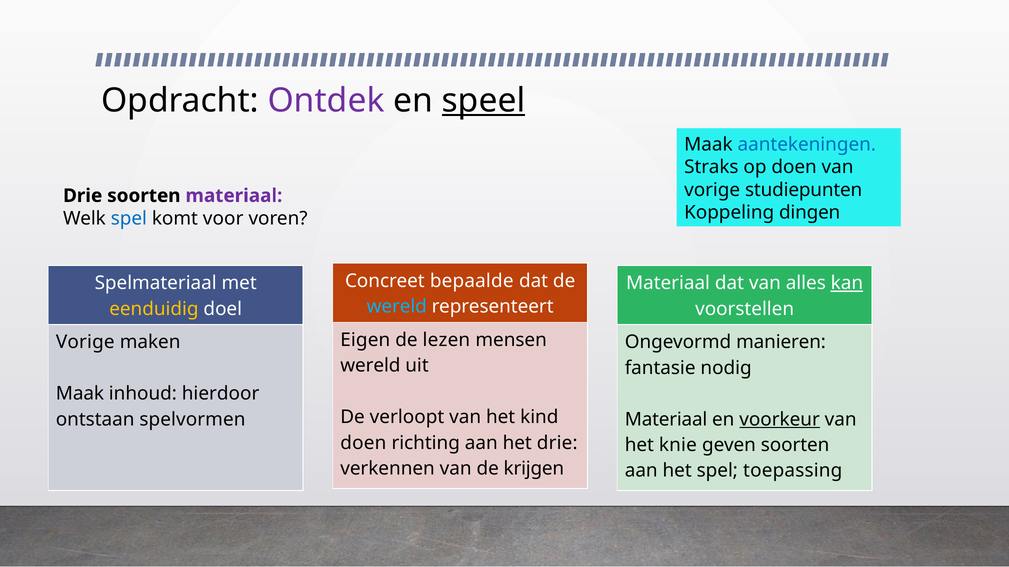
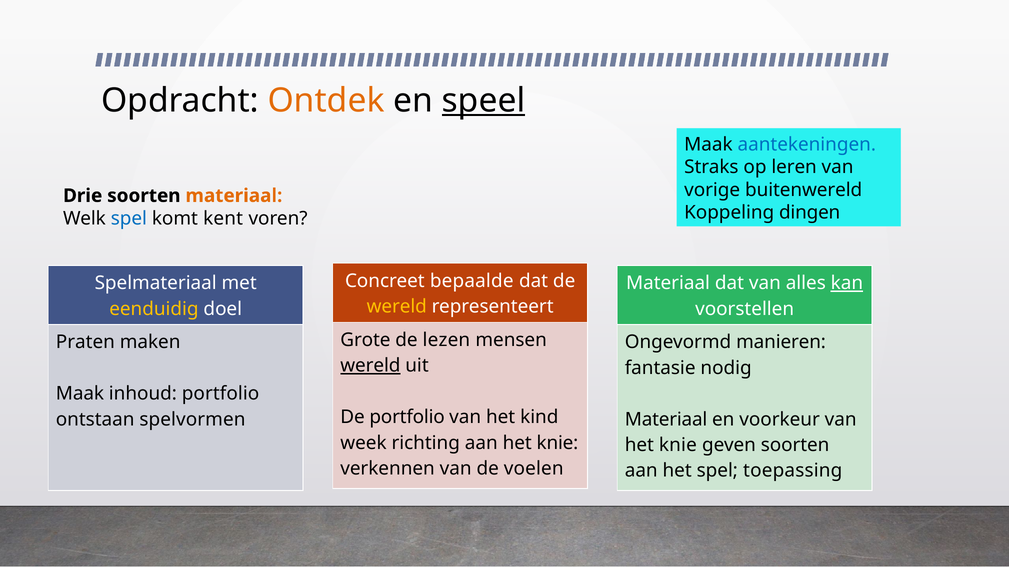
Ontdek colour: purple -> orange
op doen: doen -> leren
studiepunten: studiepunten -> buitenwereld
materiaal at (234, 196) colour: purple -> orange
voor: voor -> kent
wereld at (397, 307) colour: light blue -> yellow
Eigen: Eigen -> Grote
Vorige at (85, 342): Vorige -> Praten
wereld at (370, 366) underline: none -> present
inhoud hierdoor: hierdoor -> portfolio
De verloopt: verloopt -> portfolio
voorkeur underline: present -> none
doen at (363, 443): doen -> week
aan het drie: drie -> knie
krijgen: krijgen -> voelen
